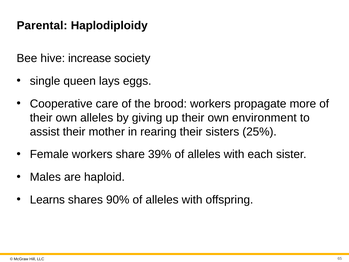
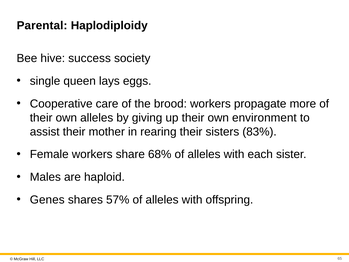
increase: increase -> success
25%: 25% -> 83%
39%: 39% -> 68%
Learns: Learns -> Genes
90%: 90% -> 57%
